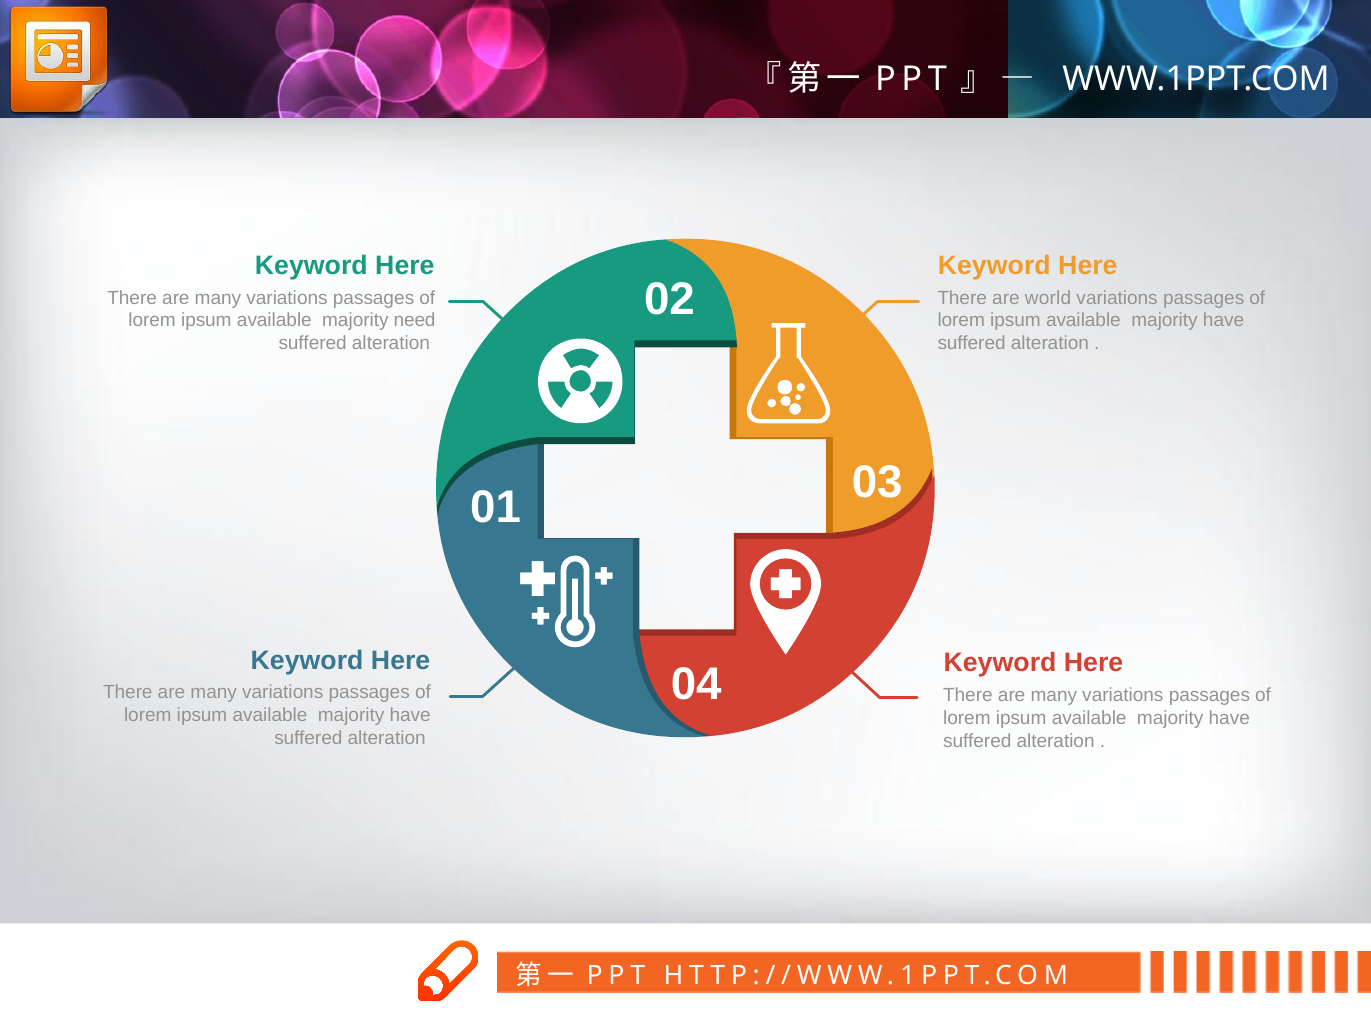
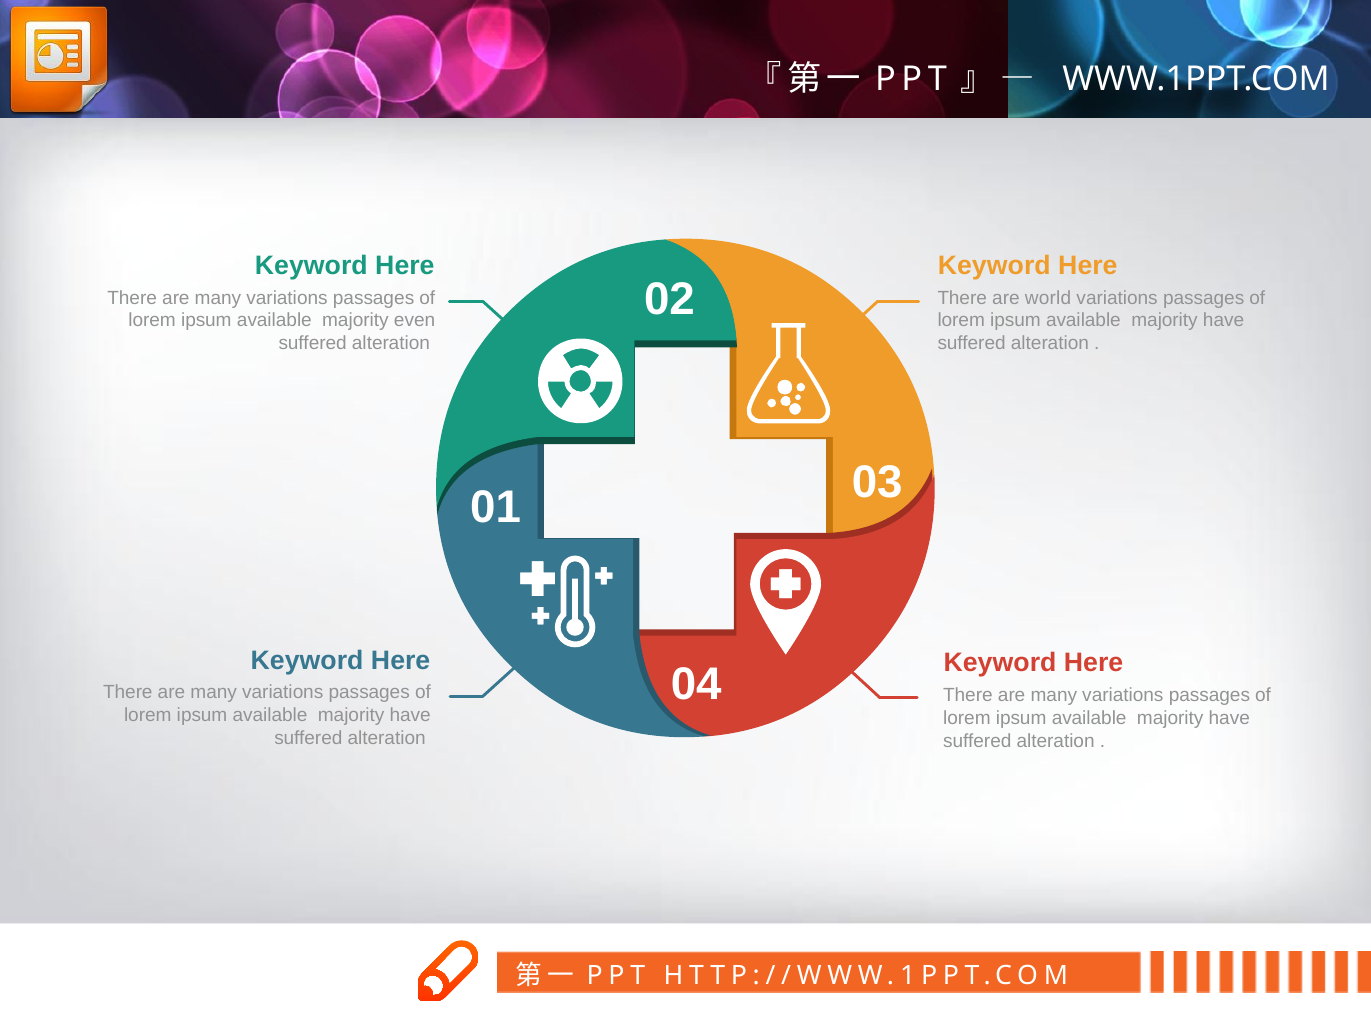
need: need -> even
